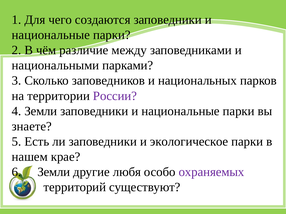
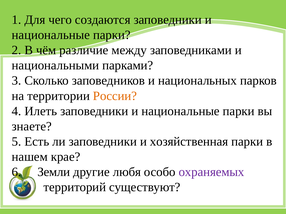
России colour: purple -> orange
4 Земли: Земли -> Илеть
экологическое: экологическое -> хозяйственная
